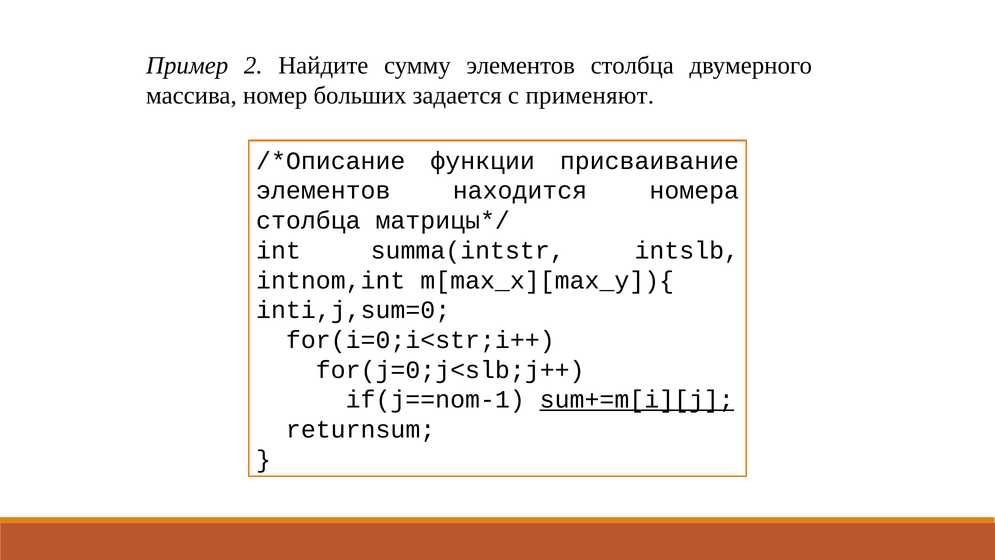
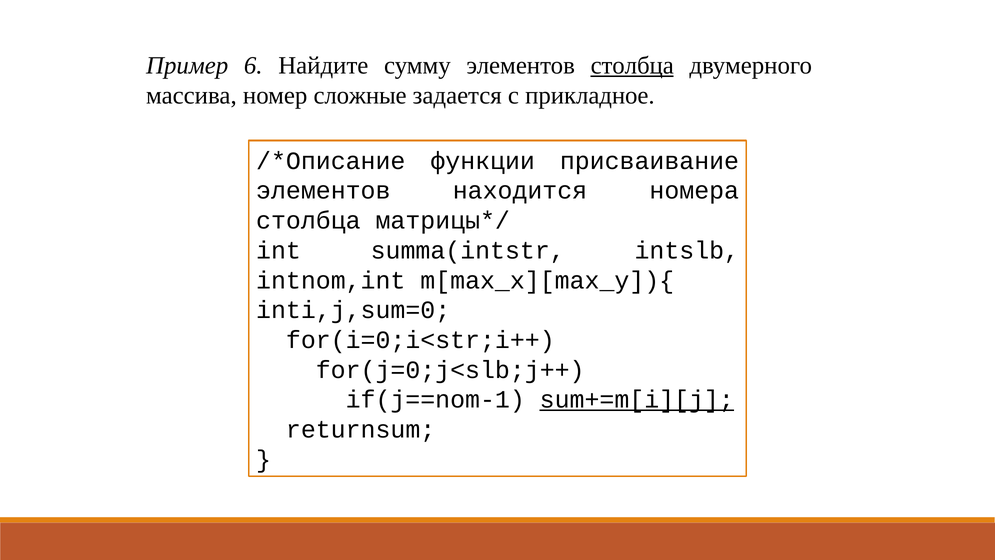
2: 2 -> 6
столбца at (632, 66) underline: none -> present
больших: больших -> сложные
применяют: применяют -> прикладное
